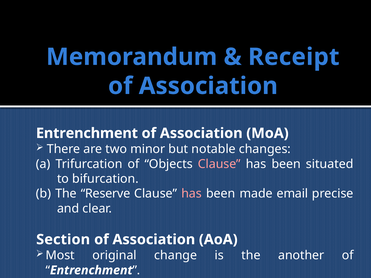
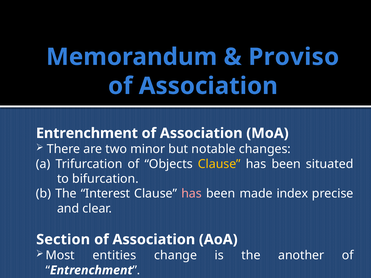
Receipt: Receipt -> Proviso
Clause at (219, 164) colour: pink -> yellow
Reserve: Reserve -> Interest
email: email -> index
original: original -> entities
